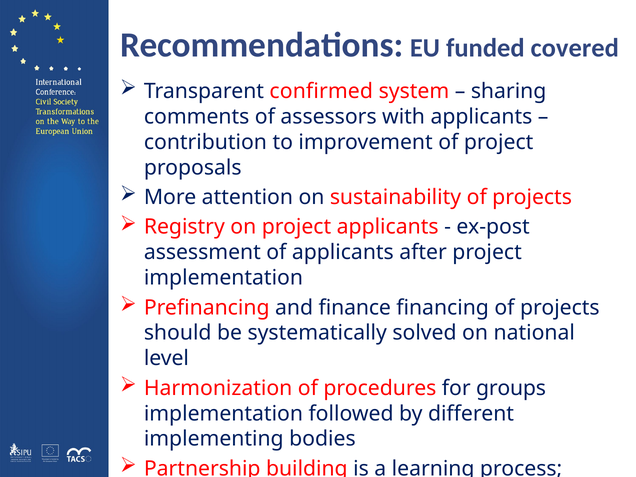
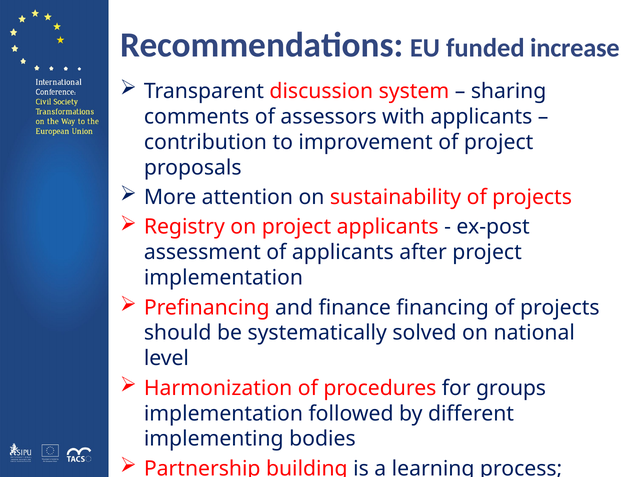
covered: covered -> increase
confirmed: confirmed -> discussion
